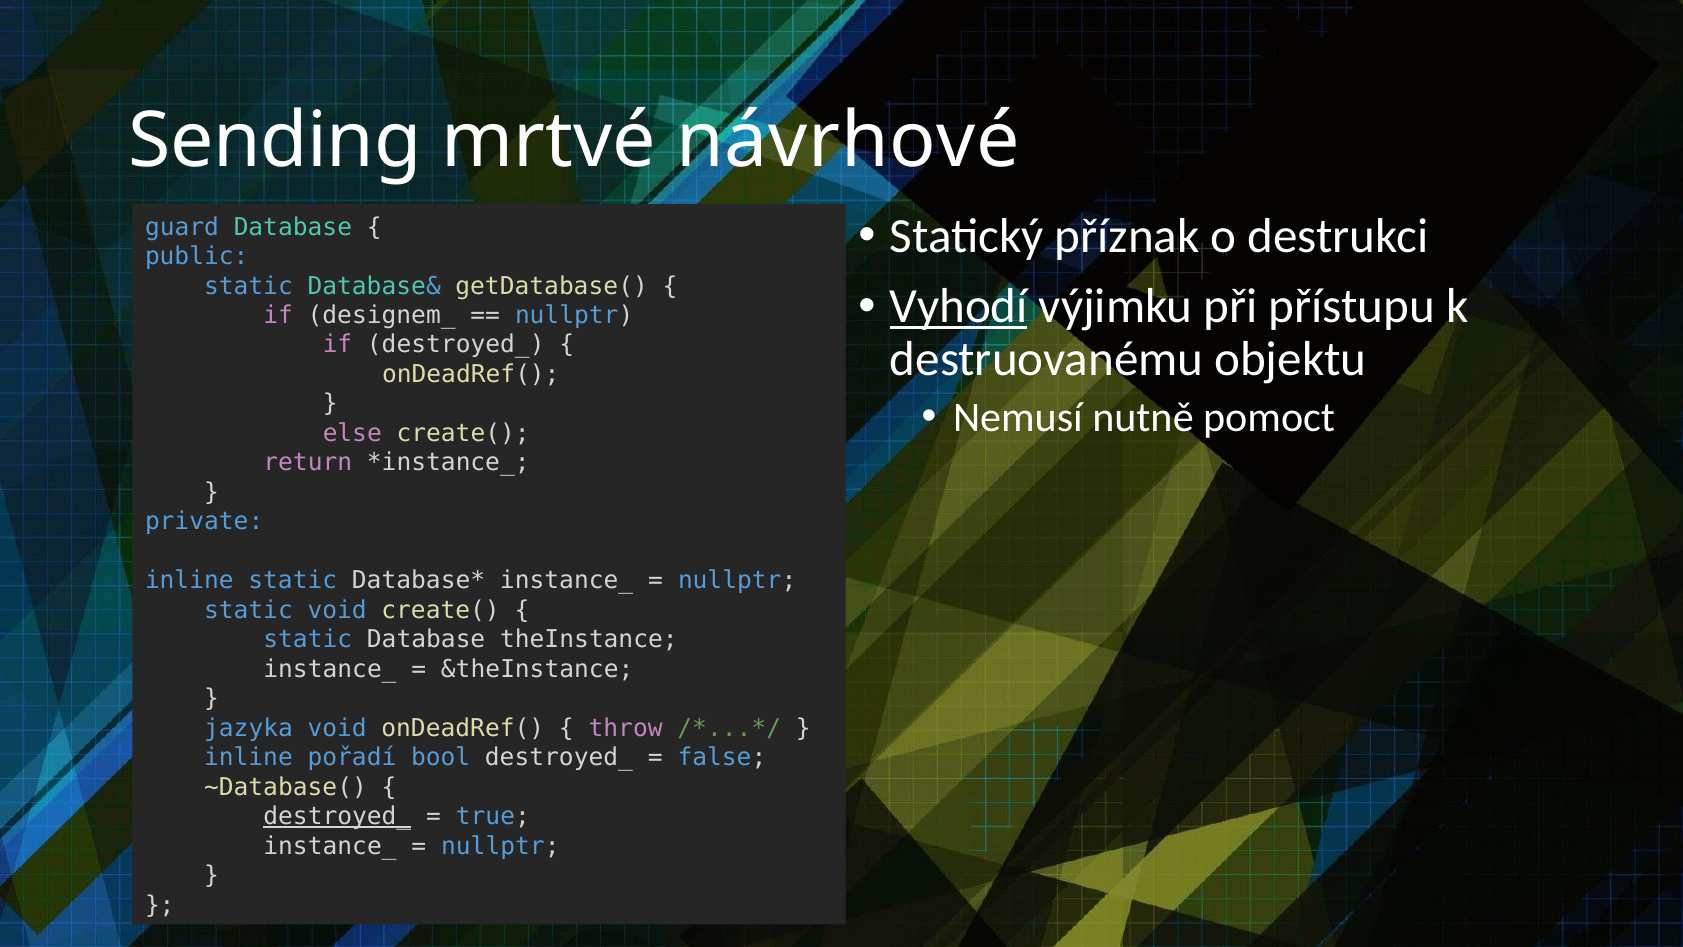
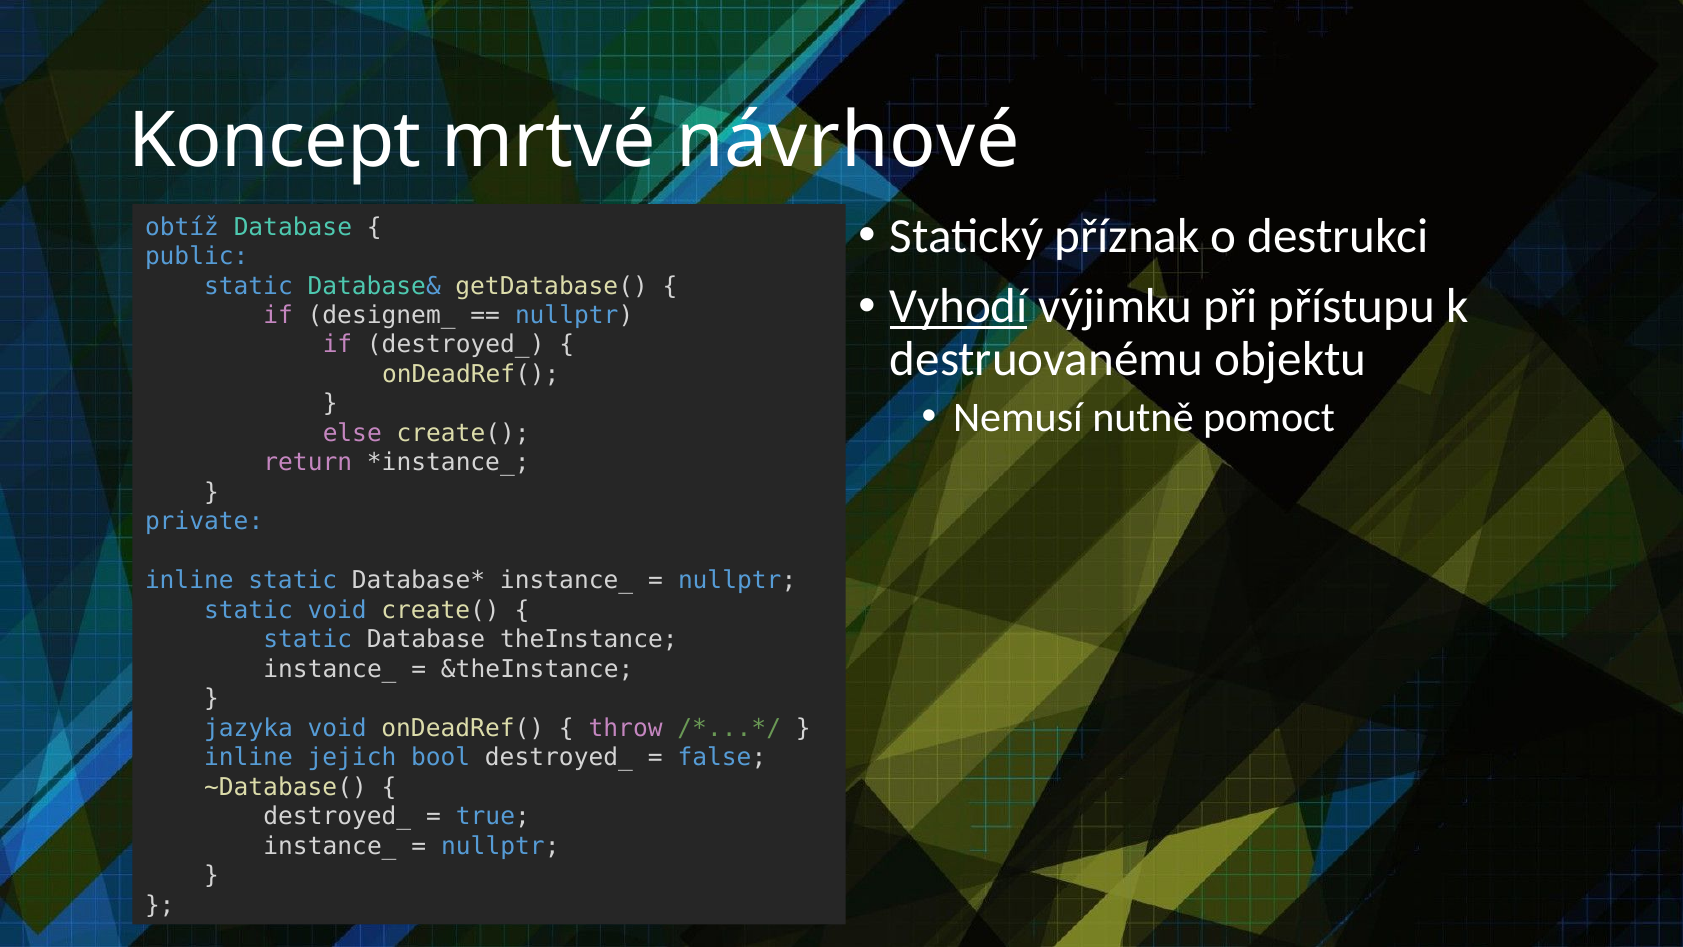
Sending: Sending -> Koncept
guard: guard -> obtíž
pořadí: pořadí -> jejich
destroyed_ at (337, 816) underline: present -> none
